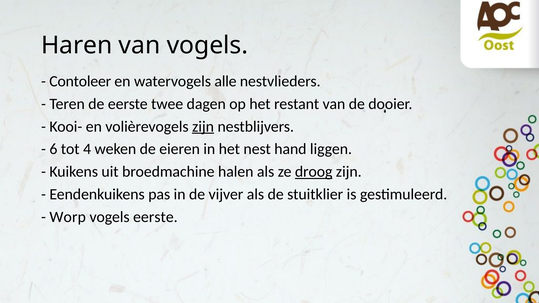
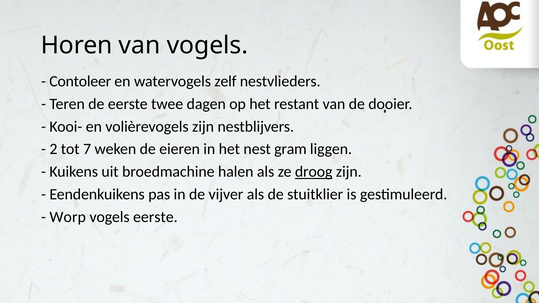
Haren: Haren -> Horen
alle: alle -> zelf
zijn at (203, 127) underline: present -> none
6: 6 -> 2
4: 4 -> 7
hand: hand -> gram
